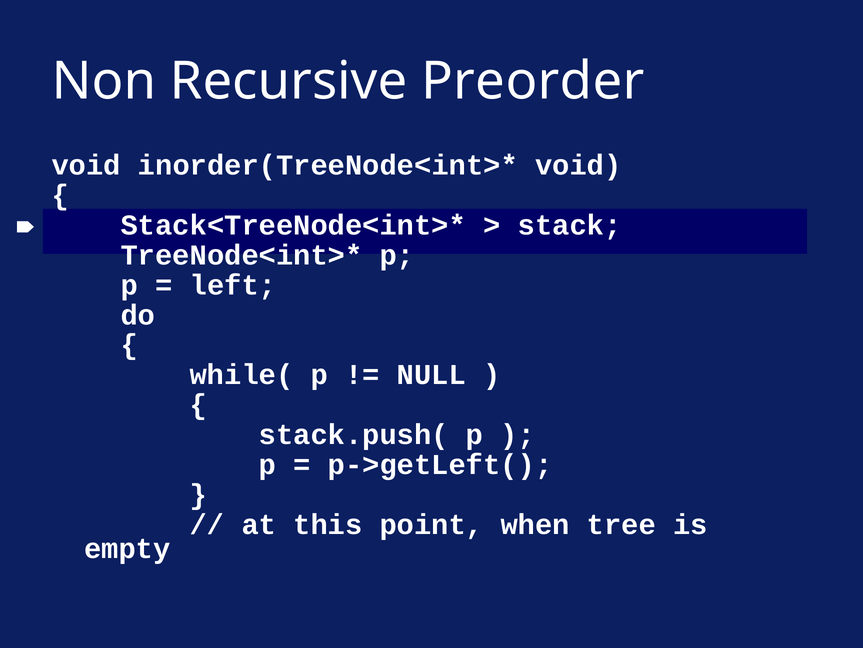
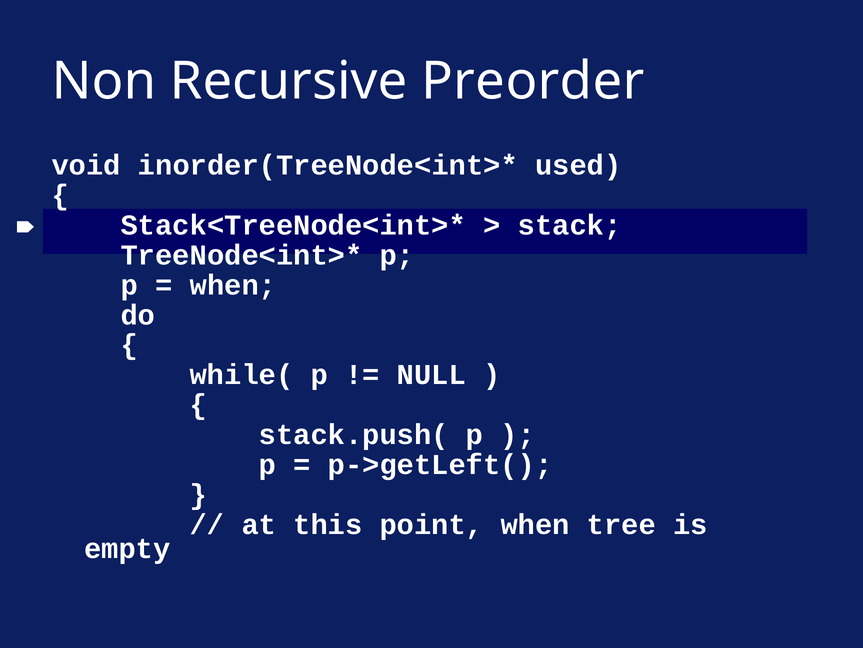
void at (578, 165): void -> used
left at (233, 285): left -> when
